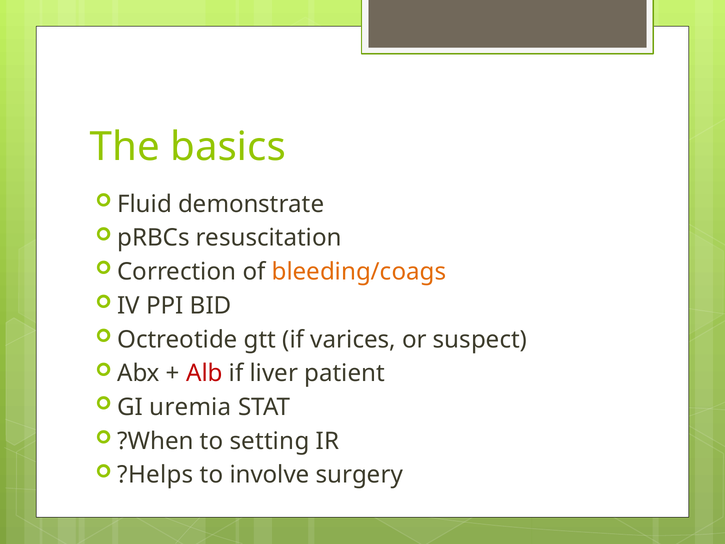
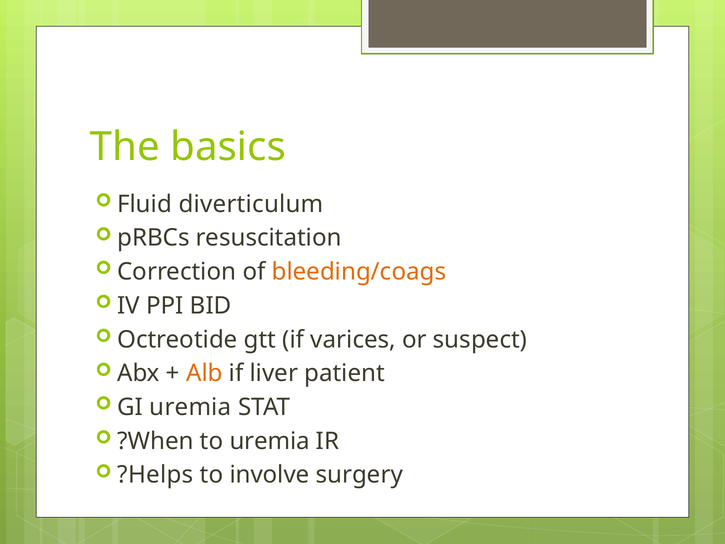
demonstrate: demonstrate -> diverticulum
Alb colour: red -> orange
to setting: setting -> uremia
